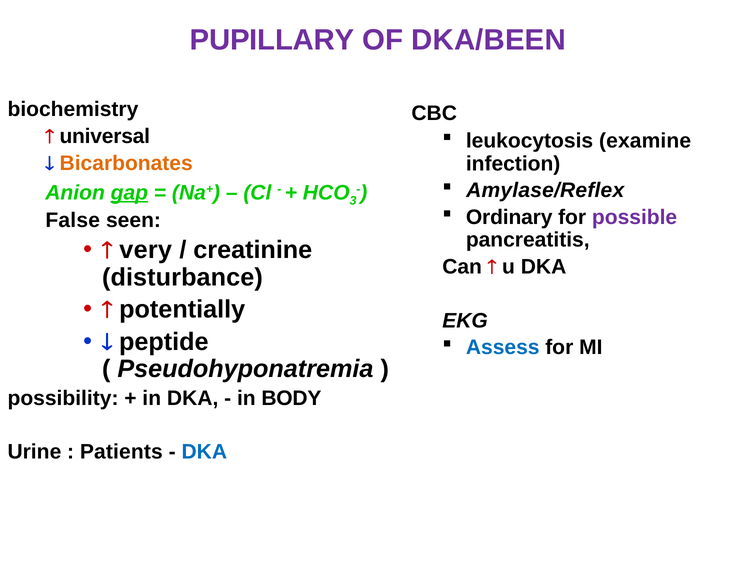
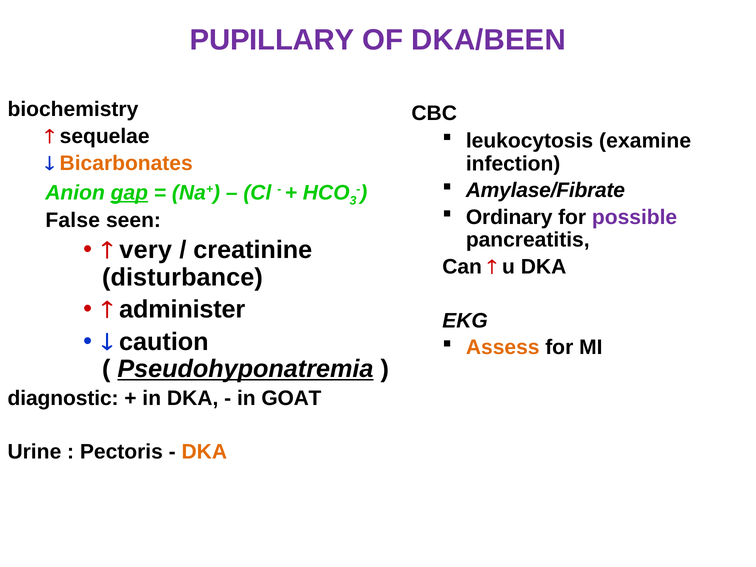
universal: universal -> sequelae
Amylase/Reflex: Amylase/Reflex -> Amylase/Fibrate
potentially: potentially -> administer
peptide: peptide -> caution
Assess colour: blue -> orange
Pseudohyponatremia underline: none -> present
possibility: possibility -> diagnostic
BODY: BODY -> GOAT
Patients: Patients -> Pectoris
DKA at (204, 452) colour: blue -> orange
